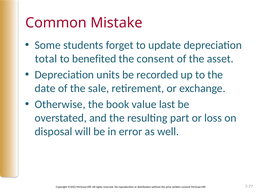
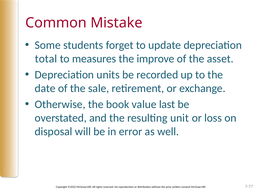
benefited: benefited -> measures
the consent: consent -> improve
part: part -> unit
